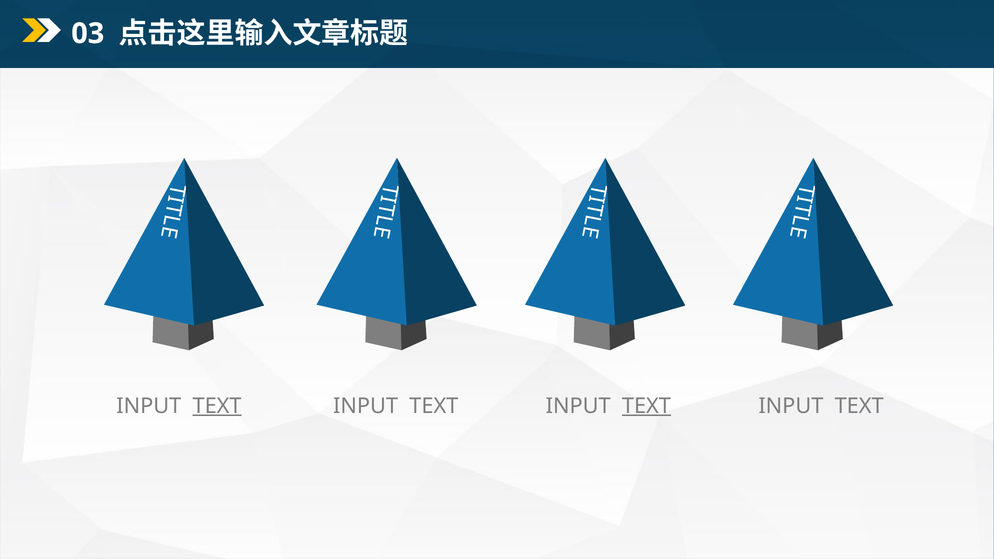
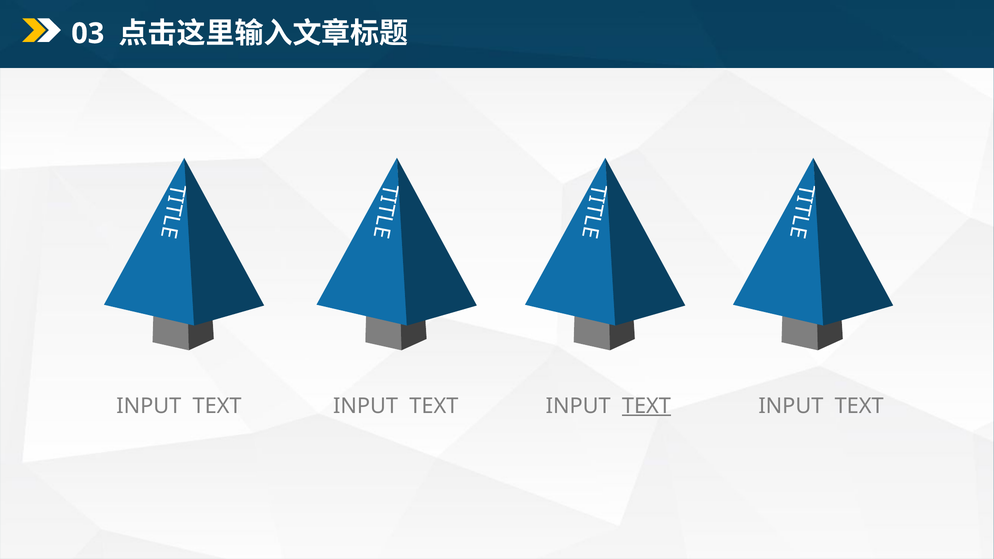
TEXT at (217, 406) underline: present -> none
